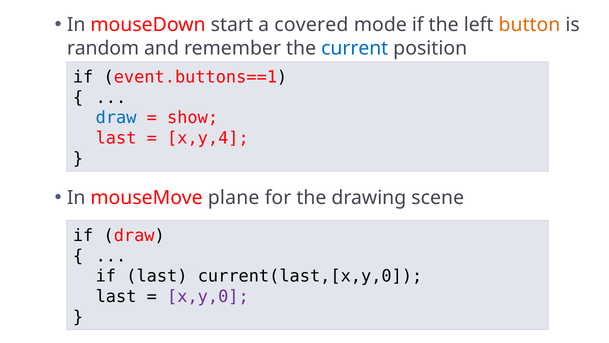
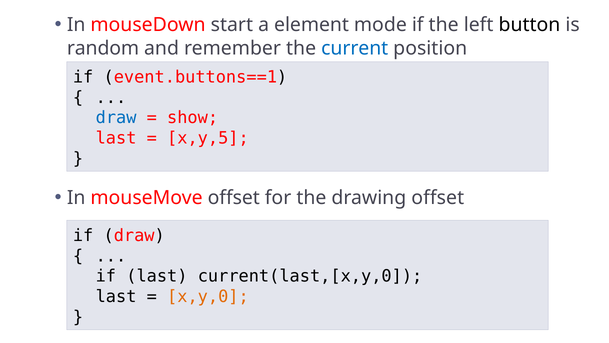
covered: covered -> element
button colour: orange -> black
x,y,4: x,y,4 -> x,y,5
mouseMove plane: plane -> offset
drawing scene: scene -> offset
x,y,0 colour: purple -> orange
